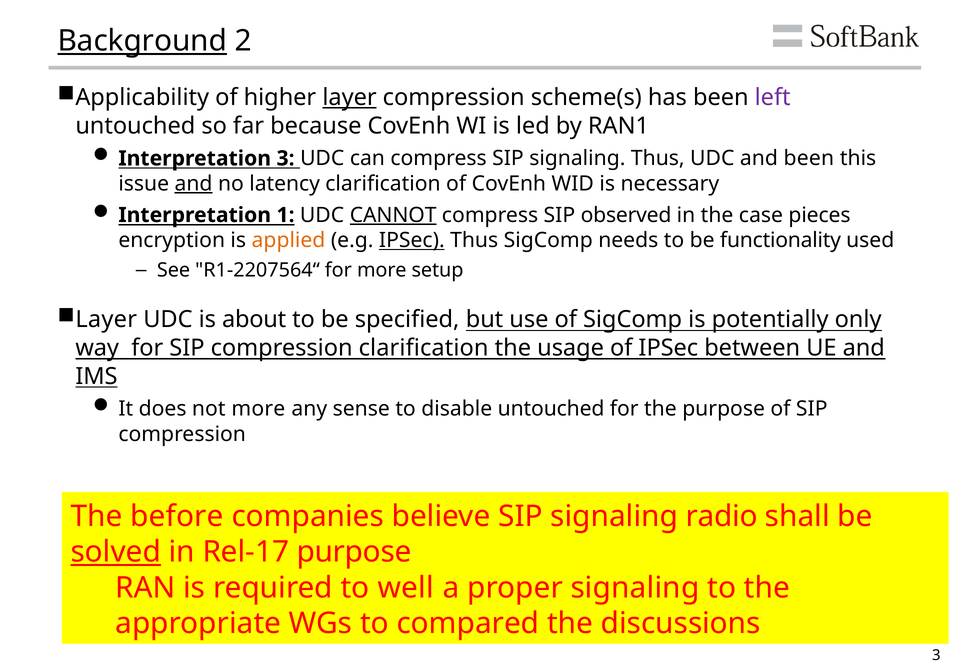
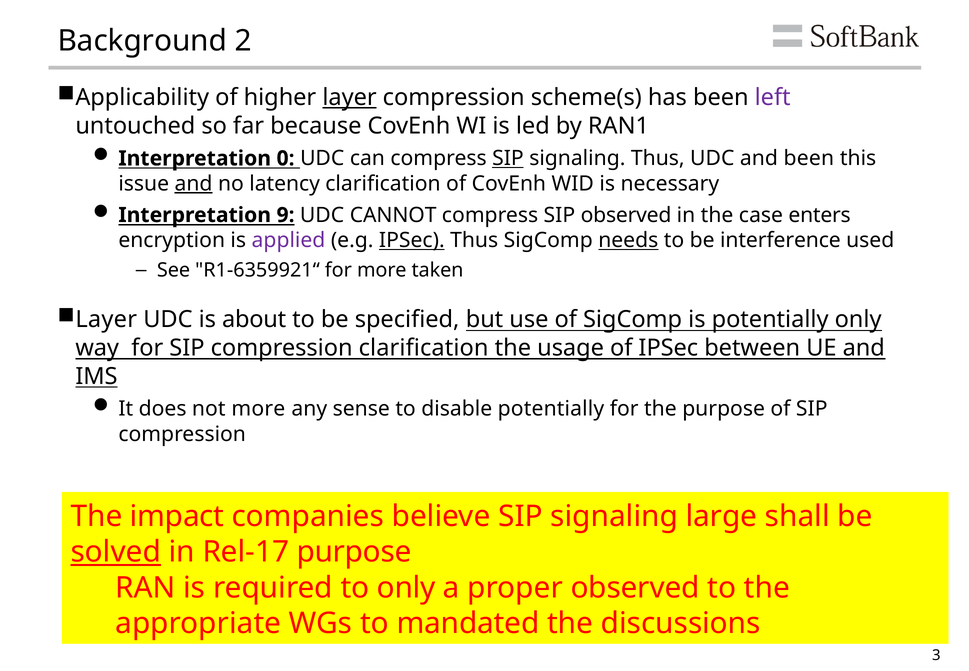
Background underline: present -> none
Interpretation 3: 3 -> 0
SIP at (508, 158) underline: none -> present
1: 1 -> 9
CANNOT underline: present -> none
pieces: pieces -> enters
applied colour: orange -> purple
needs underline: none -> present
functionality: functionality -> interference
R1-2207564“: R1-2207564“ -> R1-6359921“
setup: setup -> taken
disable untouched: untouched -> potentially
before: before -> impact
radio: radio -> large
to well: well -> only
proper signaling: signaling -> observed
compared: compared -> mandated
